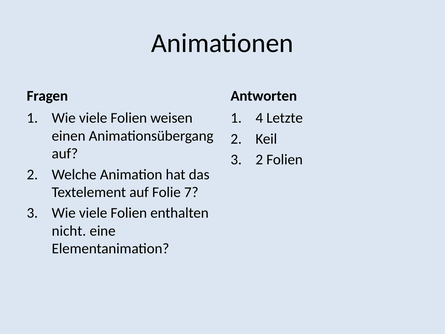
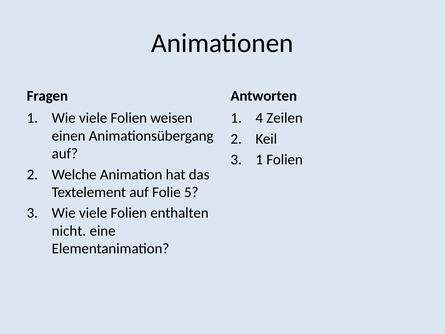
Letzte: Letzte -> Zeilen
3 2: 2 -> 1
7: 7 -> 5
